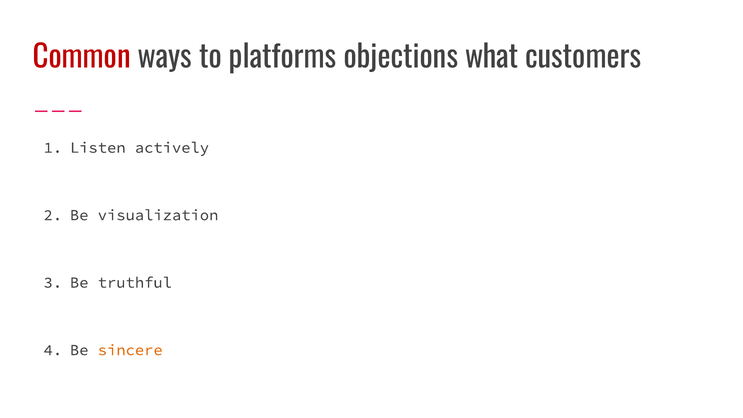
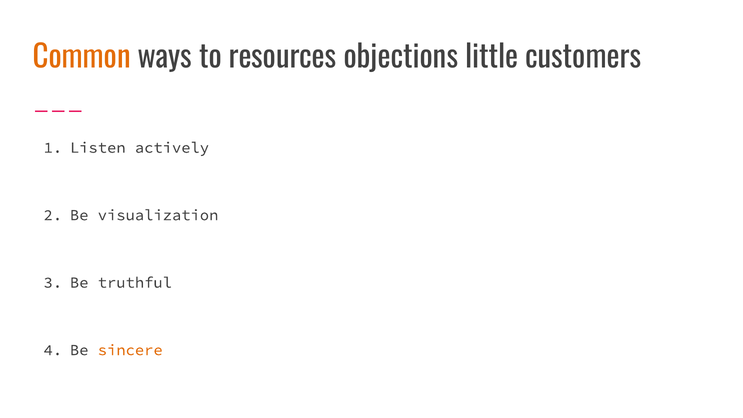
Common colour: red -> orange
platforms: platforms -> resources
what: what -> little
